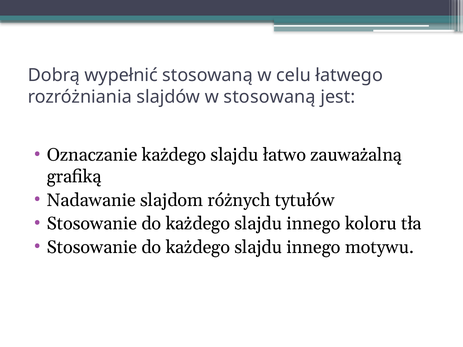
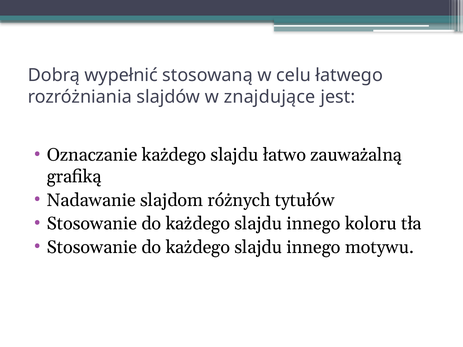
w stosowaną: stosowaną -> znajdujące
